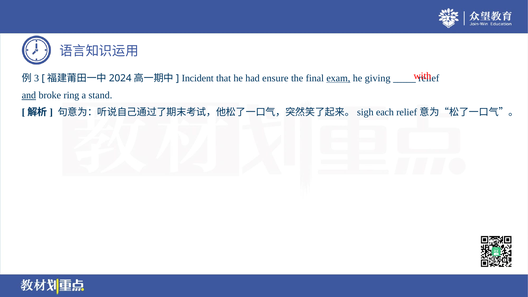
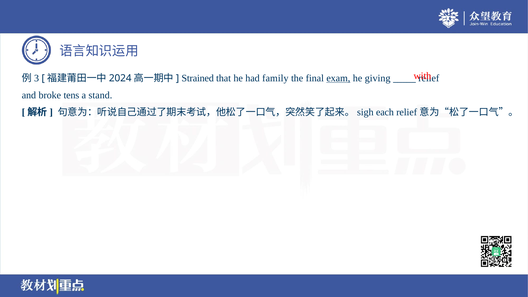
Incident: Incident -> Strained
ensure: ensure -> family
and underline: present -> none
ring: ring -> tens
